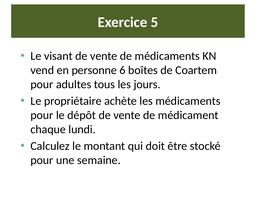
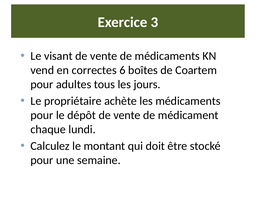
5: 5 -> 3
personne: personne -> correctes
